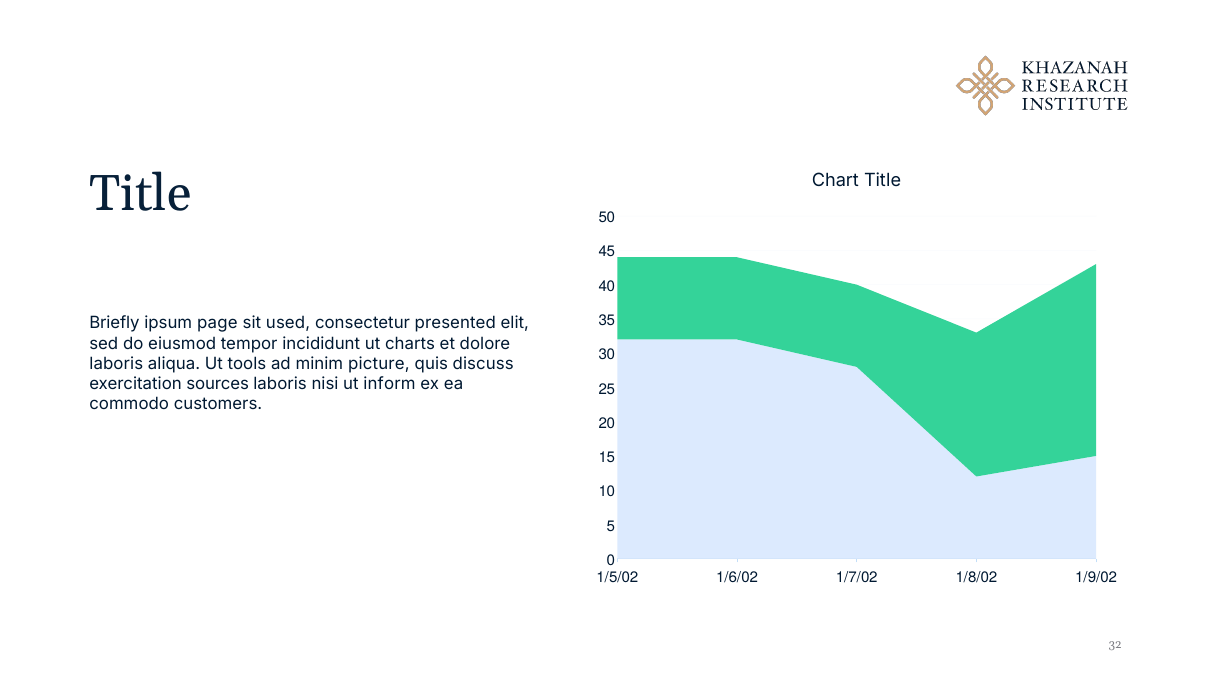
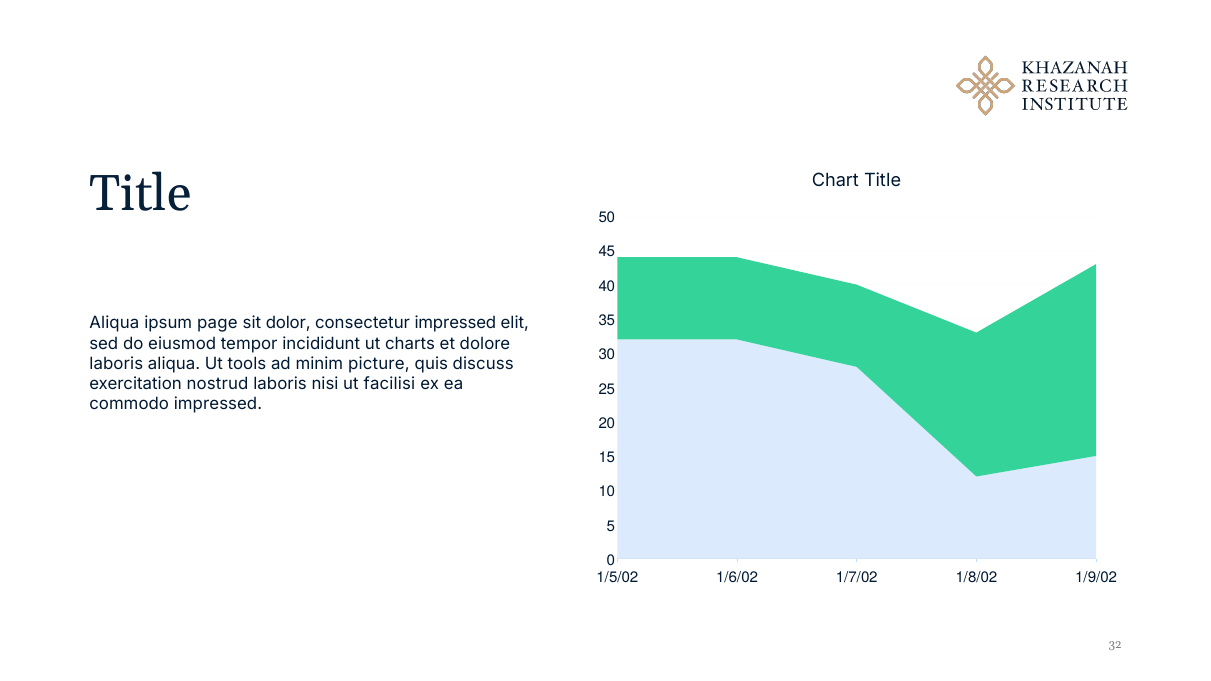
Briefly at (114, 323): Briefly -> Aliqua
used: used -> dolor
consectetur presented: presented -> impressed
sources: sources -> nostrud
inform: inform -> facilisi
commodo customers: customers -> impressed
